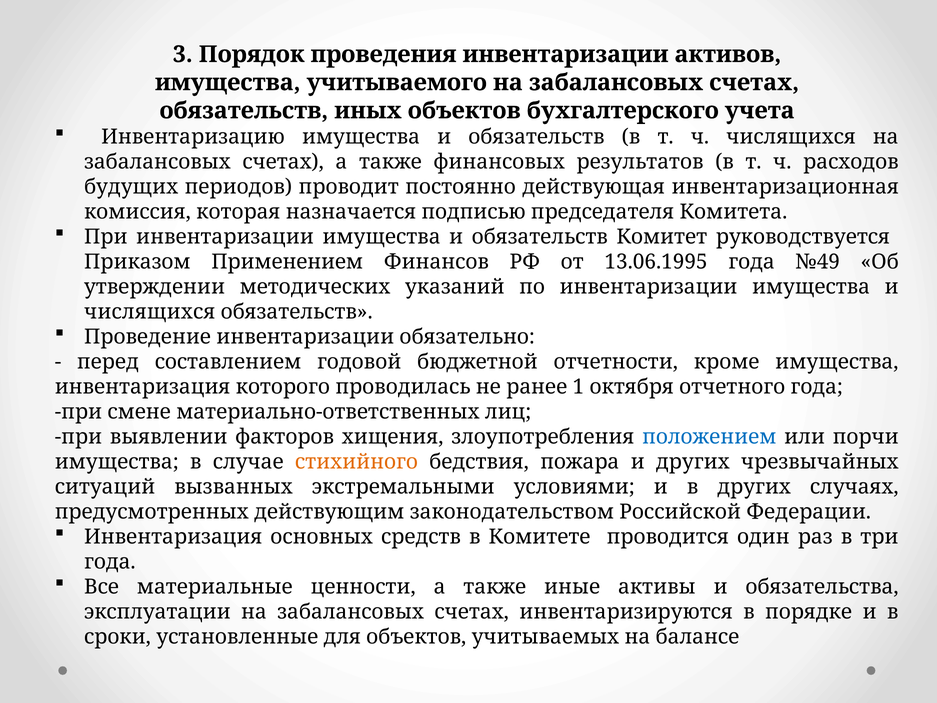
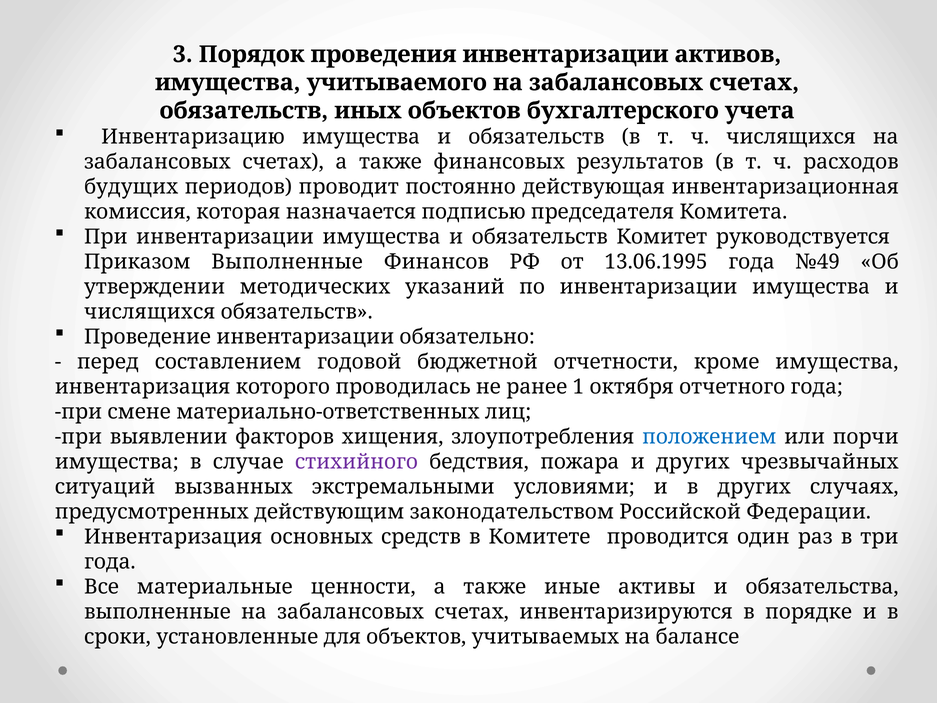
Приказом Применением: Применением -> Выполненные
стихийного colour: orange -> purple
эксплуатации at (157, 611): эксплуатации -> выполненные
